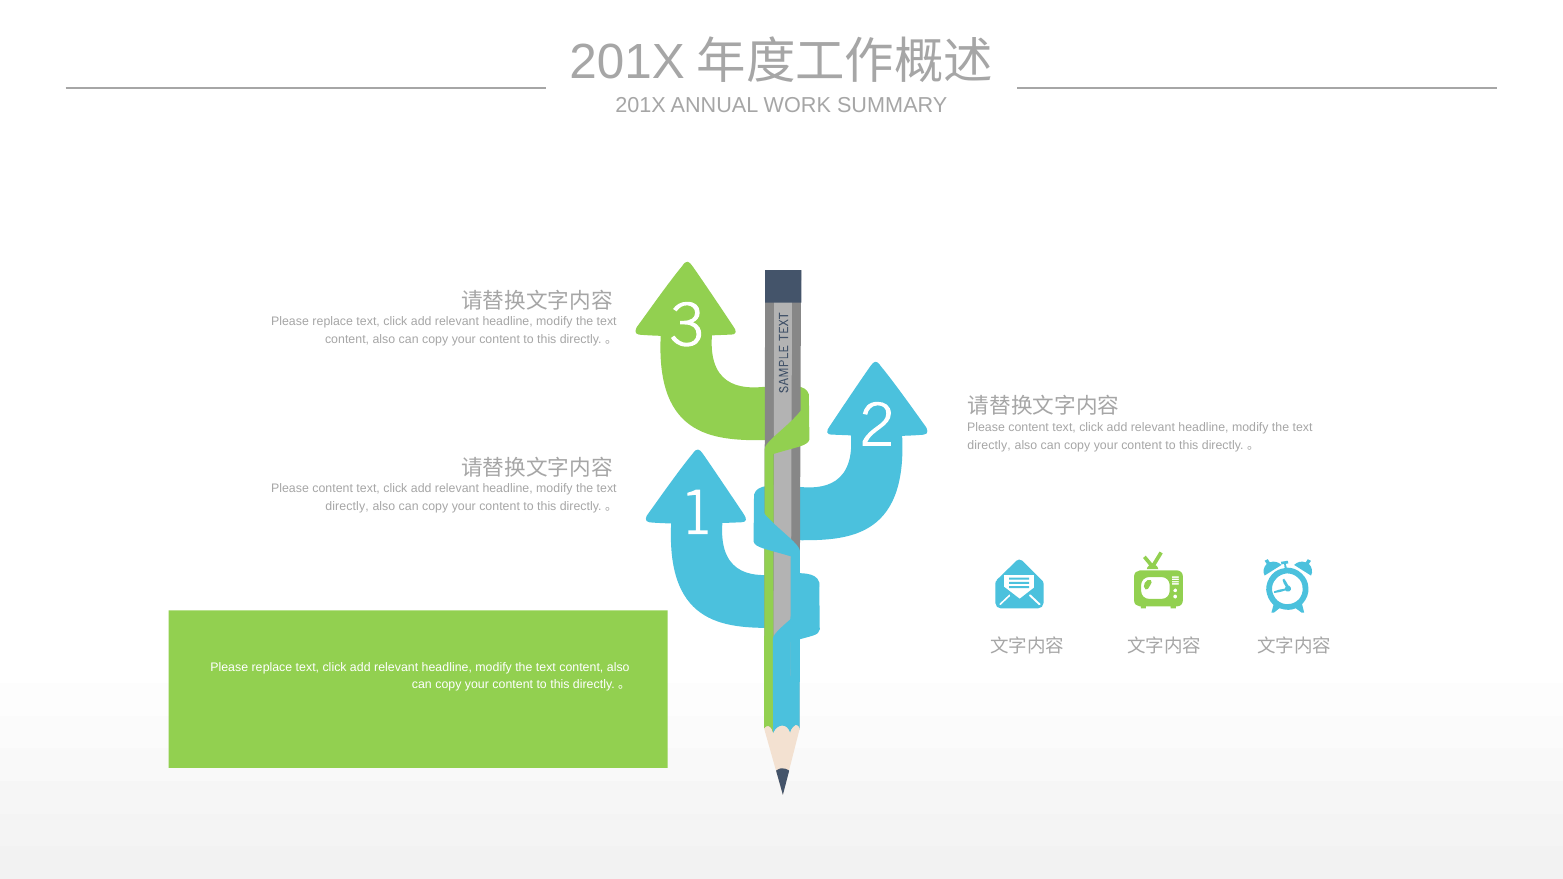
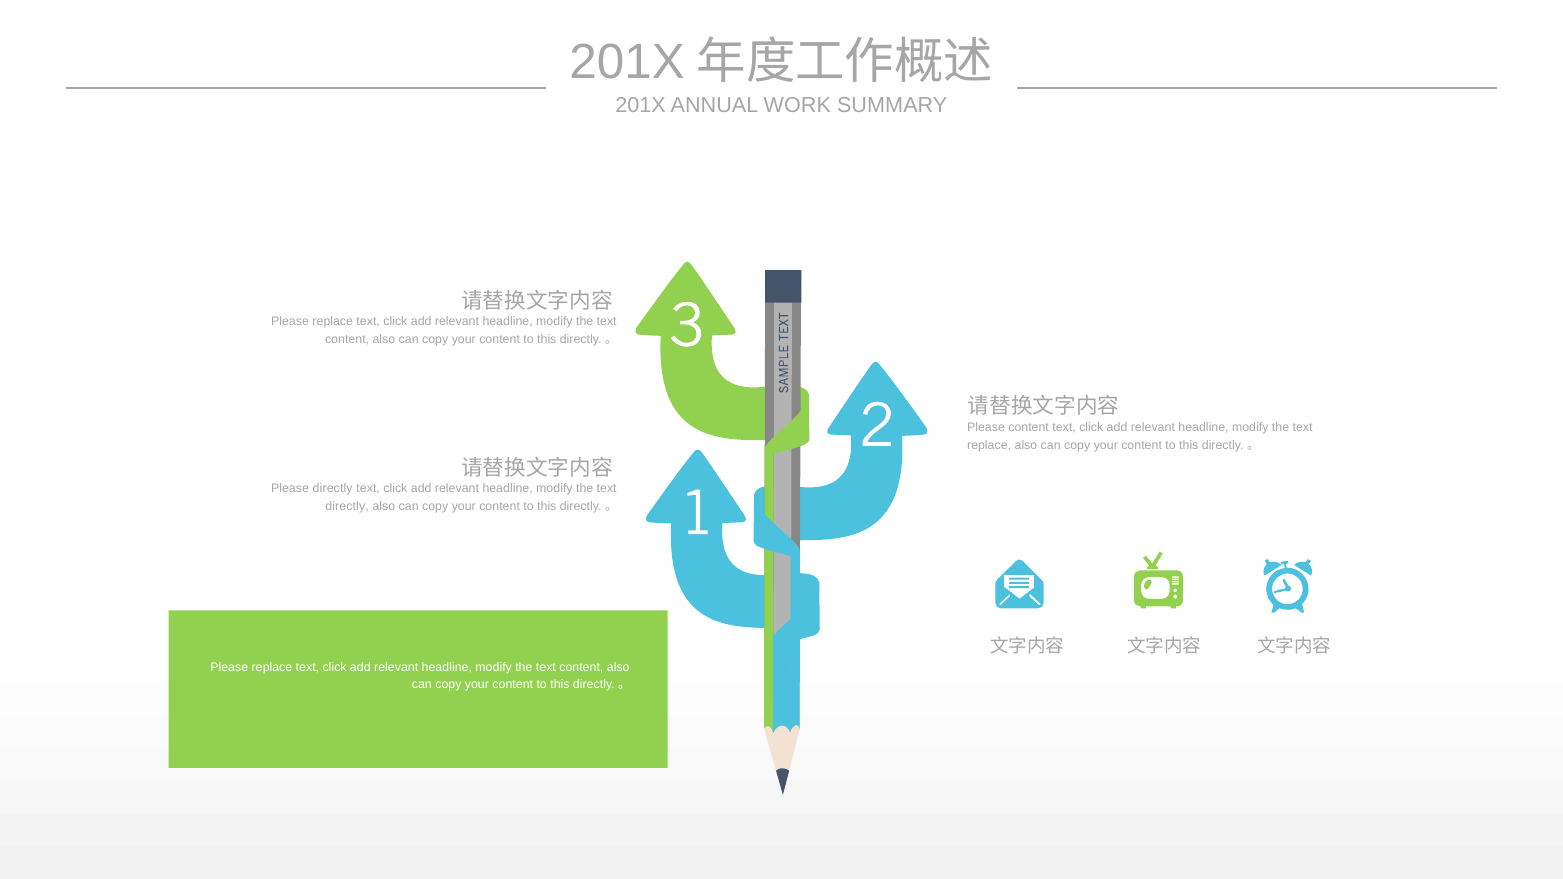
directly at (989, 445): directly -> replace
content at (333, 489): content -> directly
